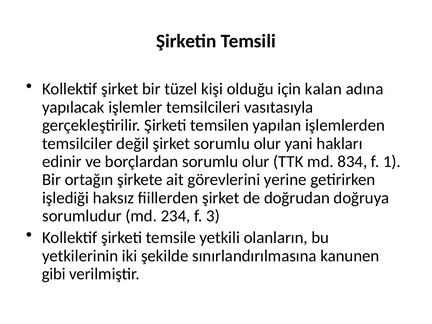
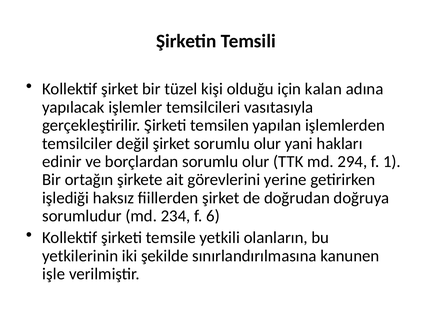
834: 834 -> 294
3: 3 -> 6
gibi: gibi -> işle
